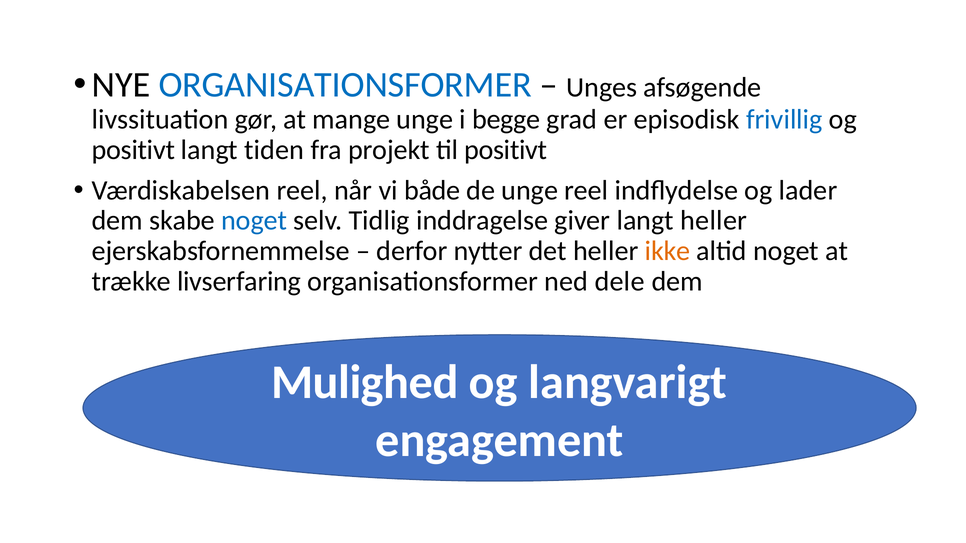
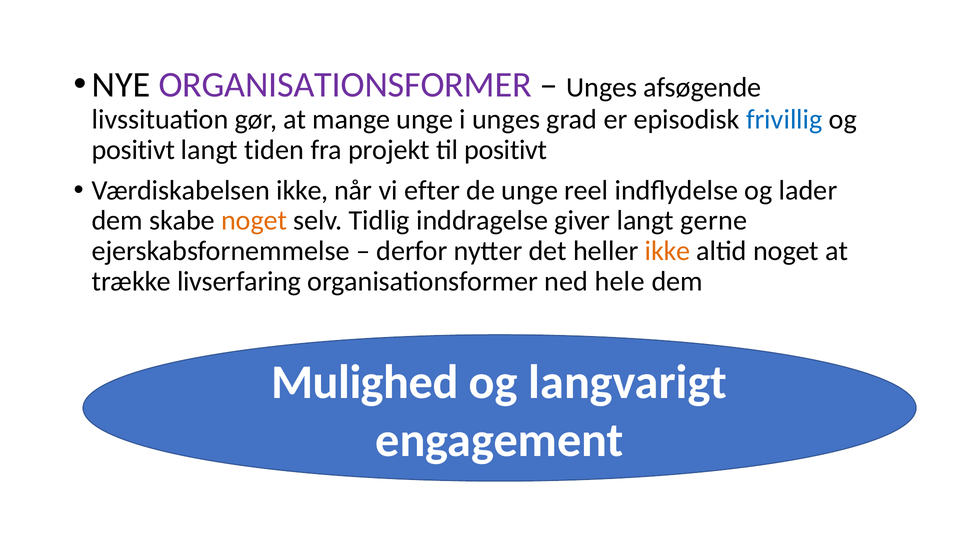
ORGANISATIONSFORMER at (345, 85) colour: blue -> purple
i begge: begge -> unges
Værdiskabelsen reel: reel -> ikke
både: både -> efter
noget at (254, 221) colour: blue -> orange
langt heller: heller -> gerne
dele: dele -> hele
